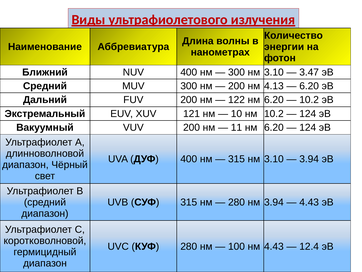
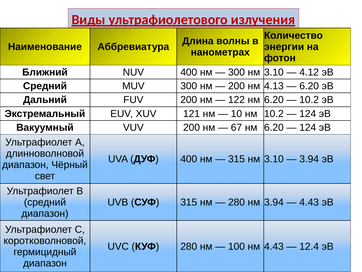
3.47: 3.47 -> 4.12
11: 11 -> 67
